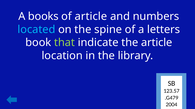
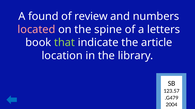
books: books -> found
of article: article -> review
located colour: light blue -> pink
